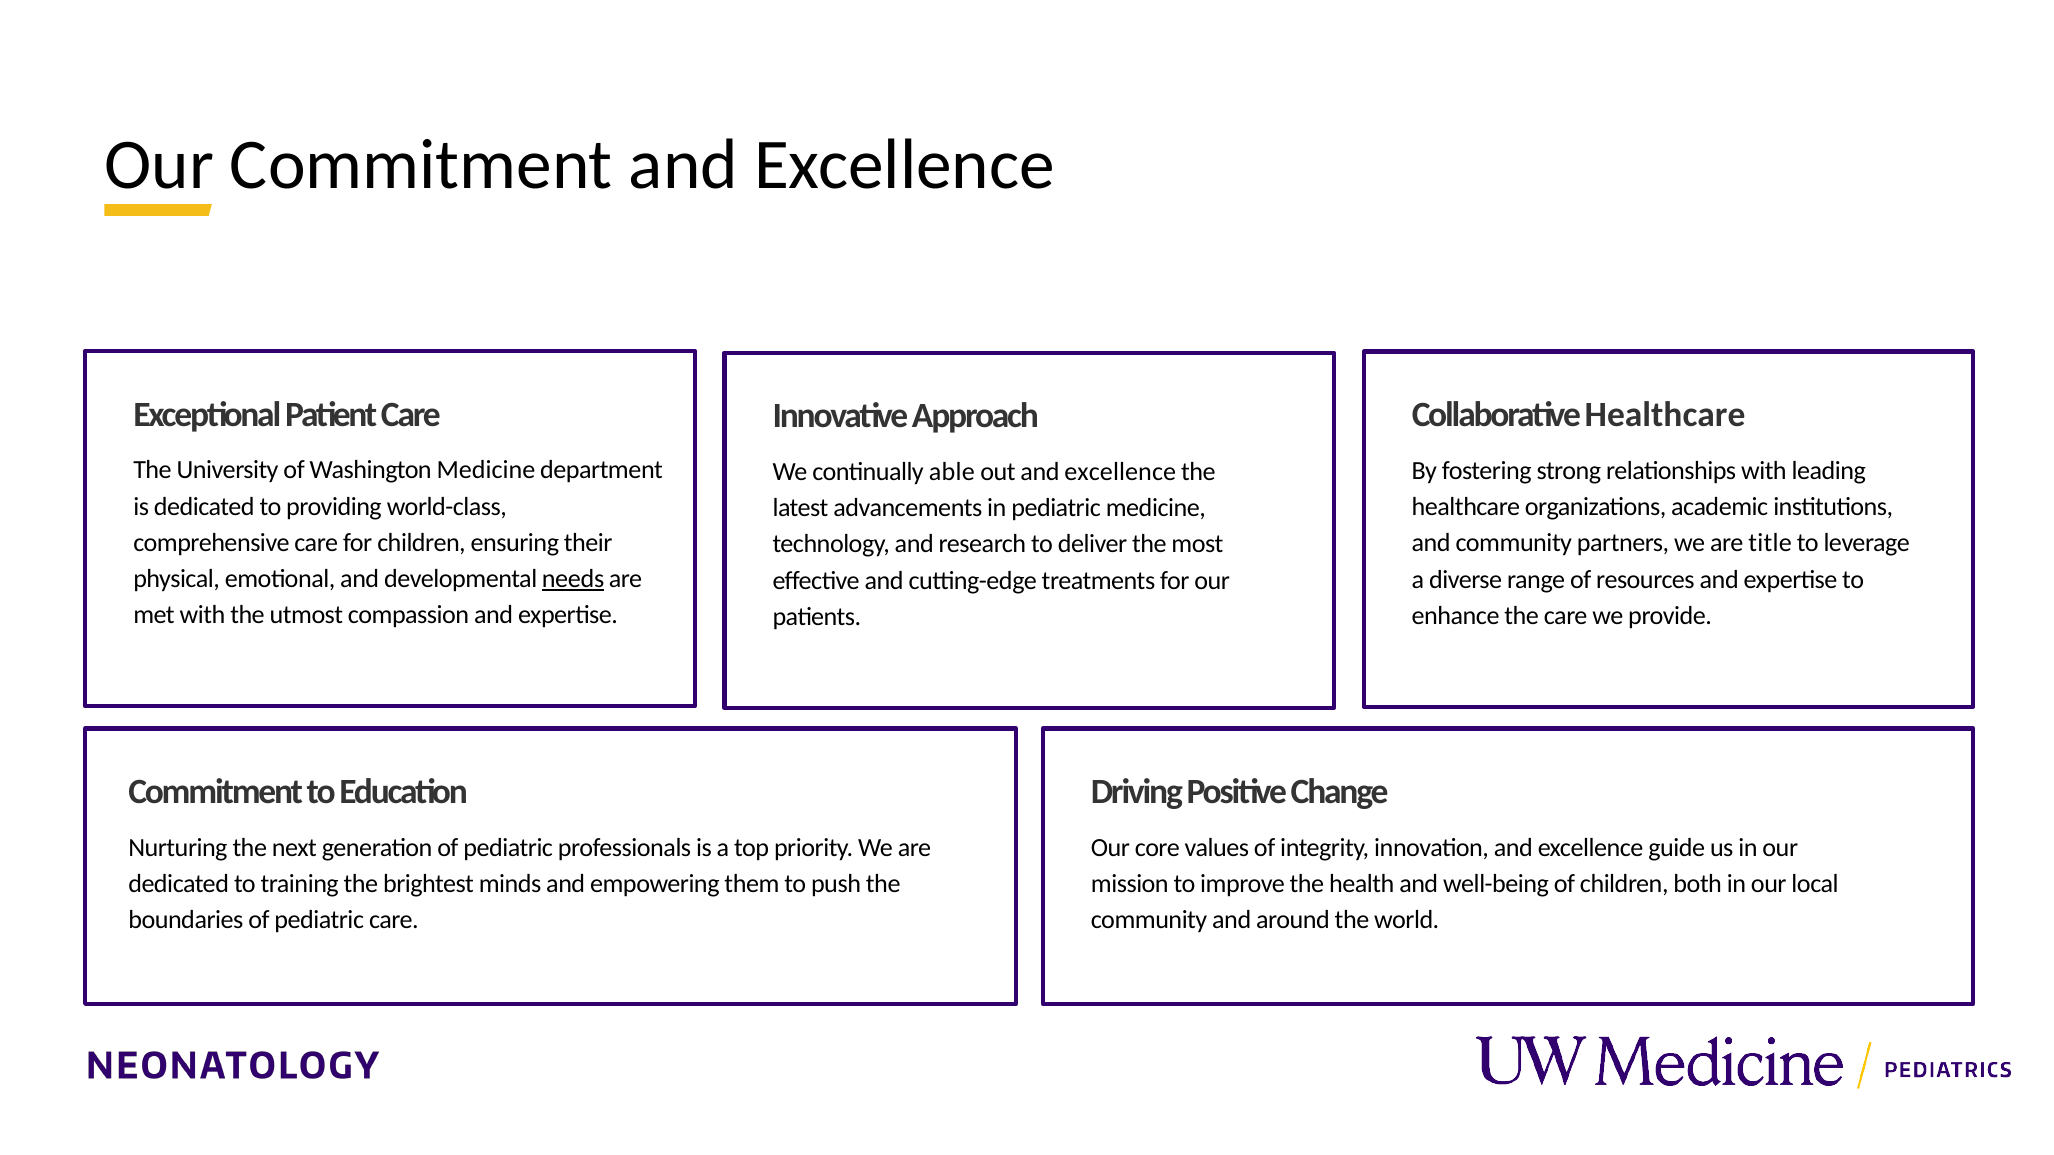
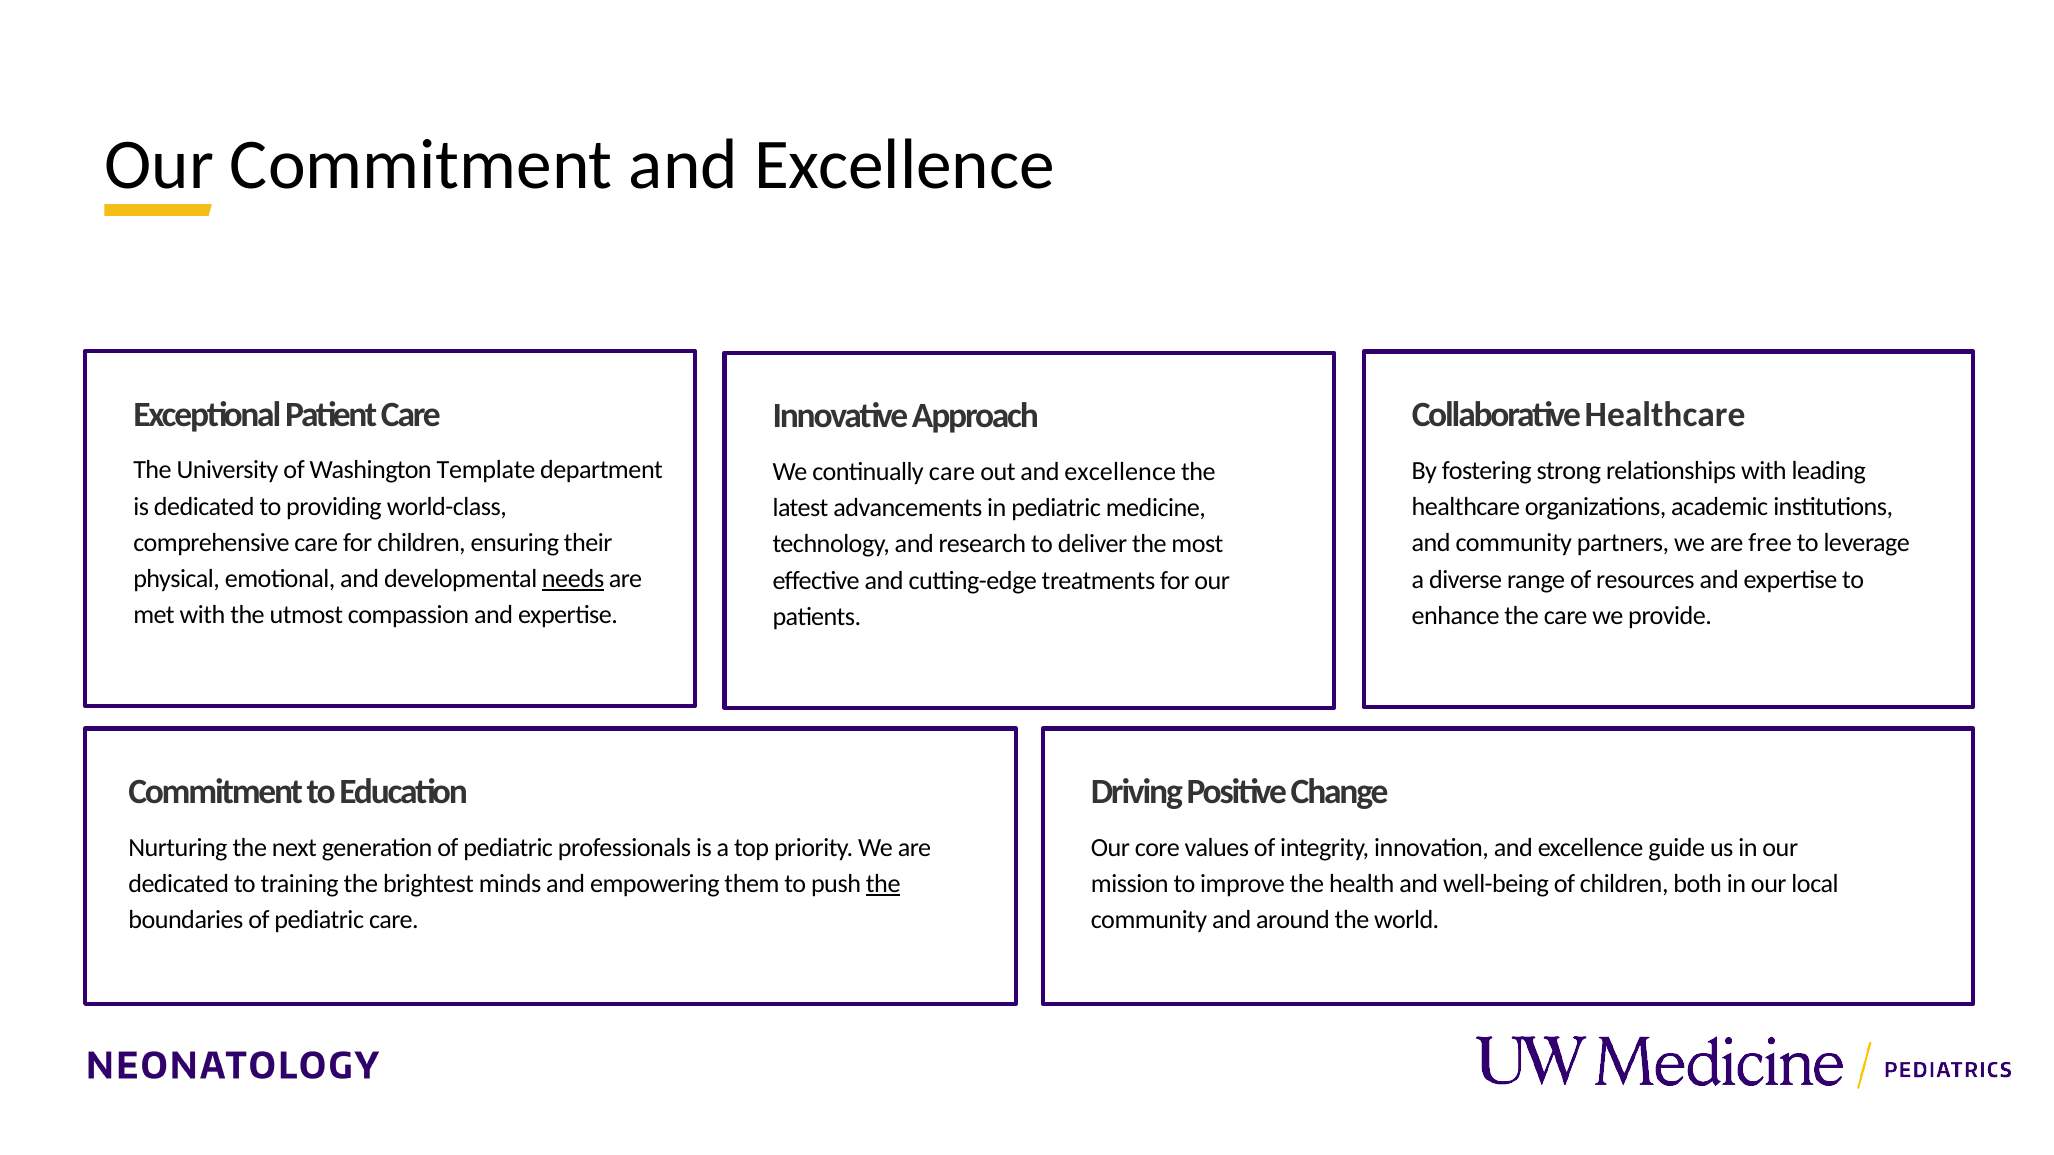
Washington Medicine: Medicine -> Template
continually able: able -> care
title: title -> free
the at (883, 884) underline: none -> present
